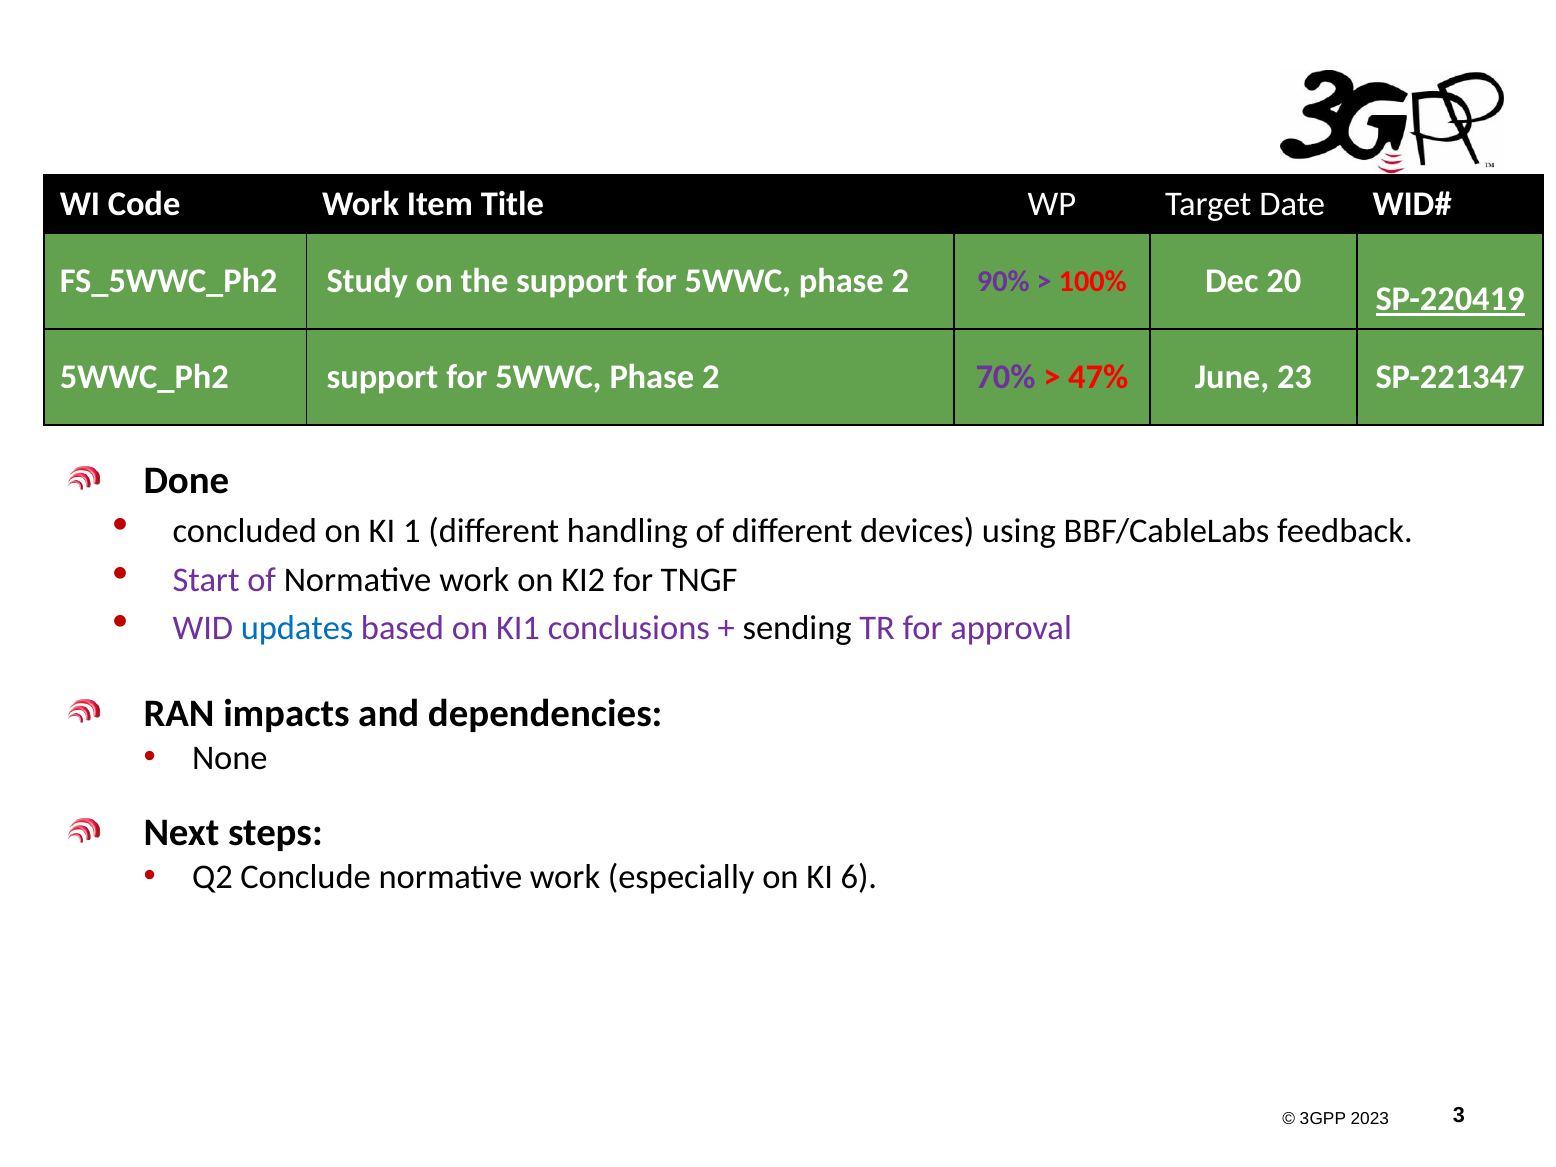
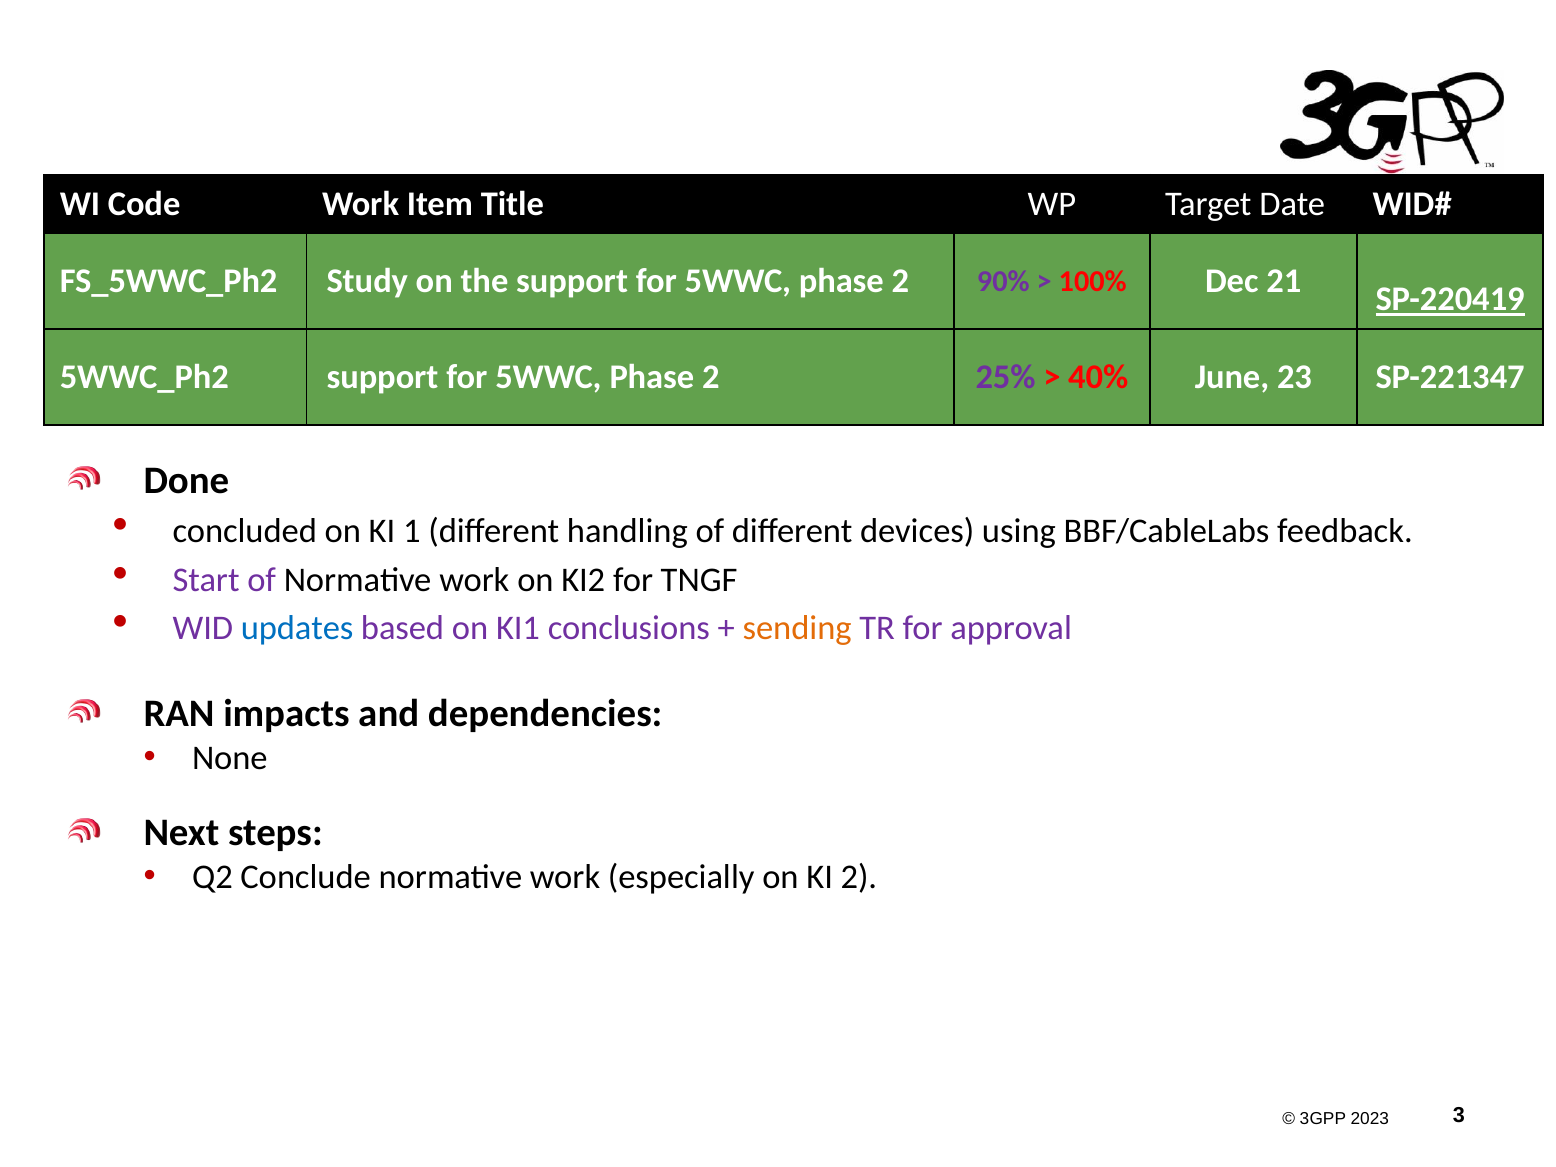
20: 20 -> 21
70%: 70% -> 25%
47%: 47% -> 40%
sending colour: black -> orange
KI 6: 6 -> 2
